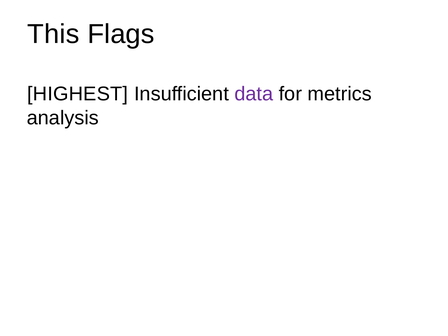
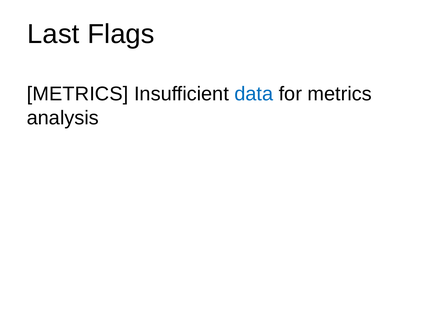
This: This -> Last
HIGHEST at (78, 94): HIGHEST -> METRICS
data colour: purple -> blue
